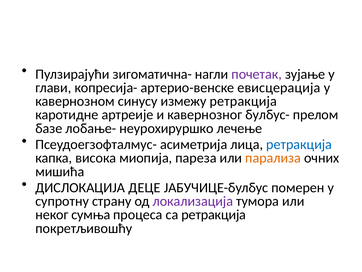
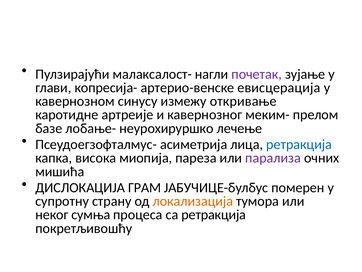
зигоматична-: зигоматична- -> малаксалост-
измежу ретракција: ретракција -> откривање
булбус-: булбус- -> меким-
парализа colour: orange -> purple
ДЕЦЕ: ДЕЦЕ -> ГРАМ
локализација colour: purple -> orange
